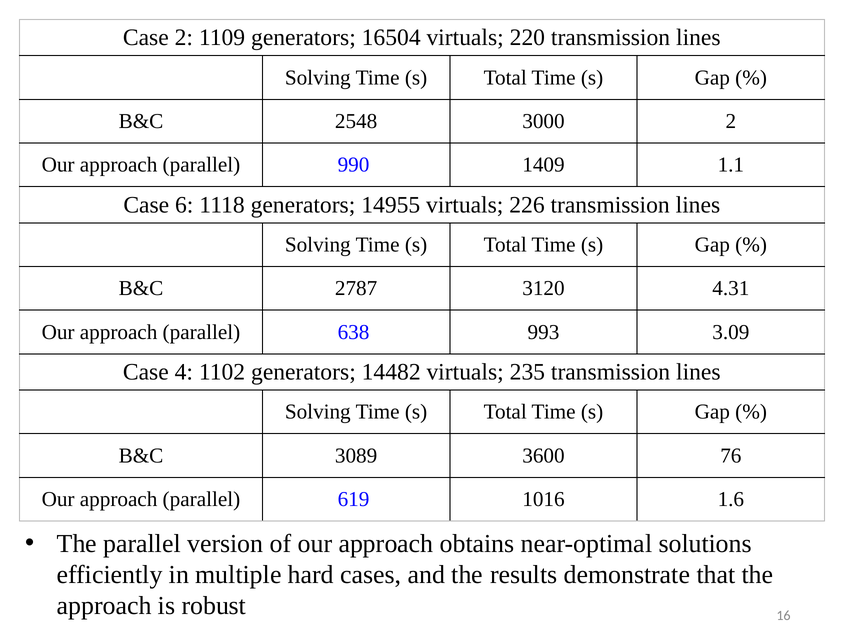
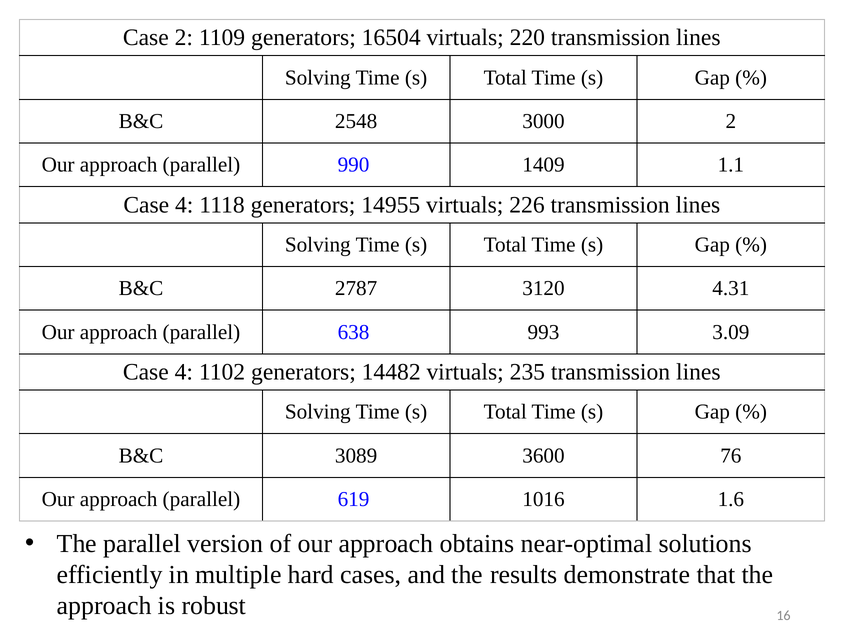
6 at (184, 205): 6 -> 4
